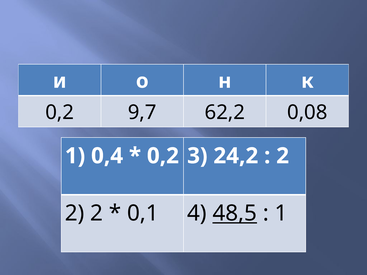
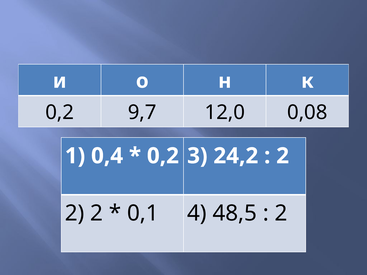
62,2: 62,2 -> 12,0
48,5 underline: present -> none
1 at (281, 213): 1 -> 2
